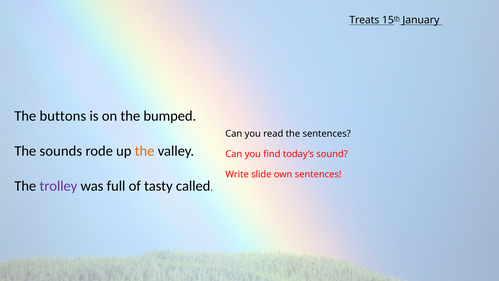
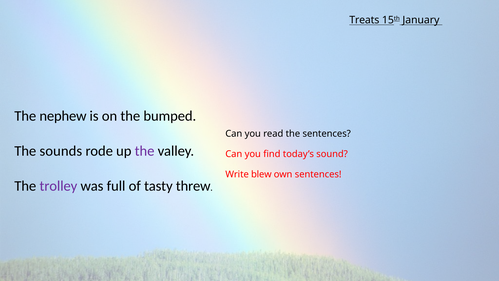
buttons: buttons -> nephew
the at (145, 151) colour: orange -> purple
slide: slide -> blew
called: called -> threw
